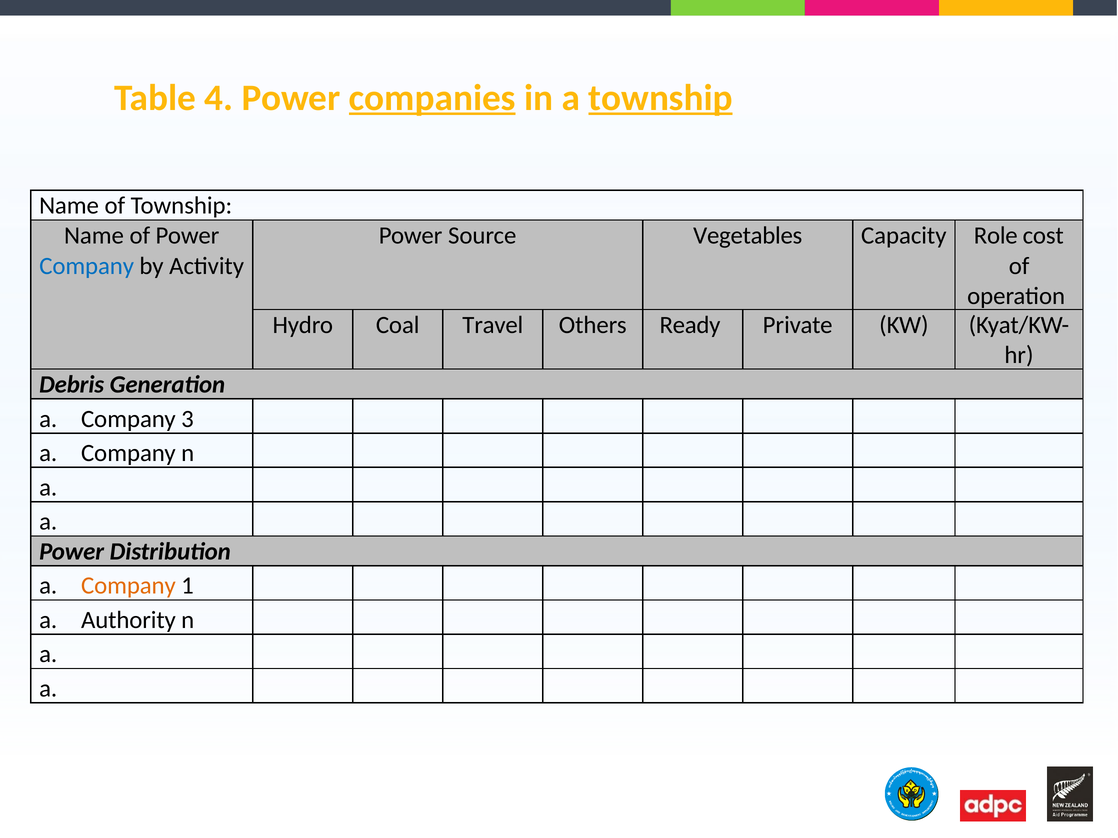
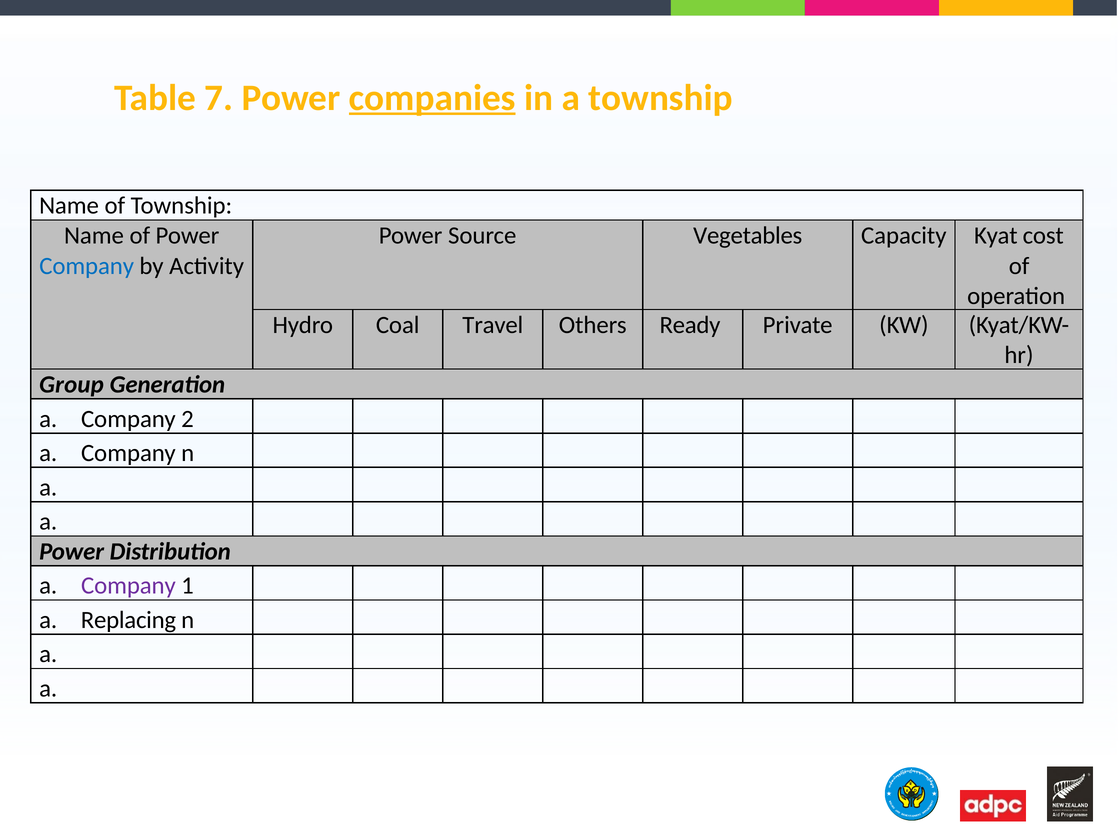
4: 4 -> 7
township at (661, 98) underline: present -> none
Role: Role -> Kyat
Debris: Debris -> Group
3: 3 -> 2
Company at (128, 586) colour: orange -> purple
Authority: Authority -> Replacing
